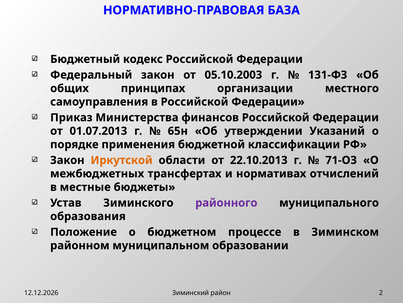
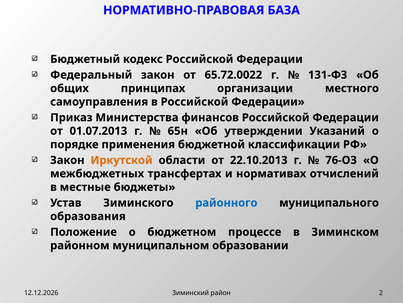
05.10.2003: 05.10.2003 -> 65.72.0022
71-ОЗ: 71-ОЗ -> 76-ОЗ
районного colour: purple -> blue
